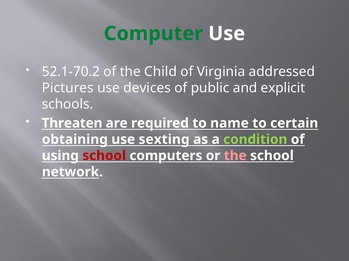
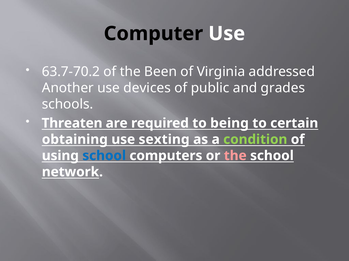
Computer colour: green -> black
52.1-70.2: 52.1-70.2 -> 63.7-70.2
Child: Child -> Been
Pictures: Pictures -> Another
explicit: explicit -> grades
name: name -> being
school at (104, 156) colour: red -> blue
